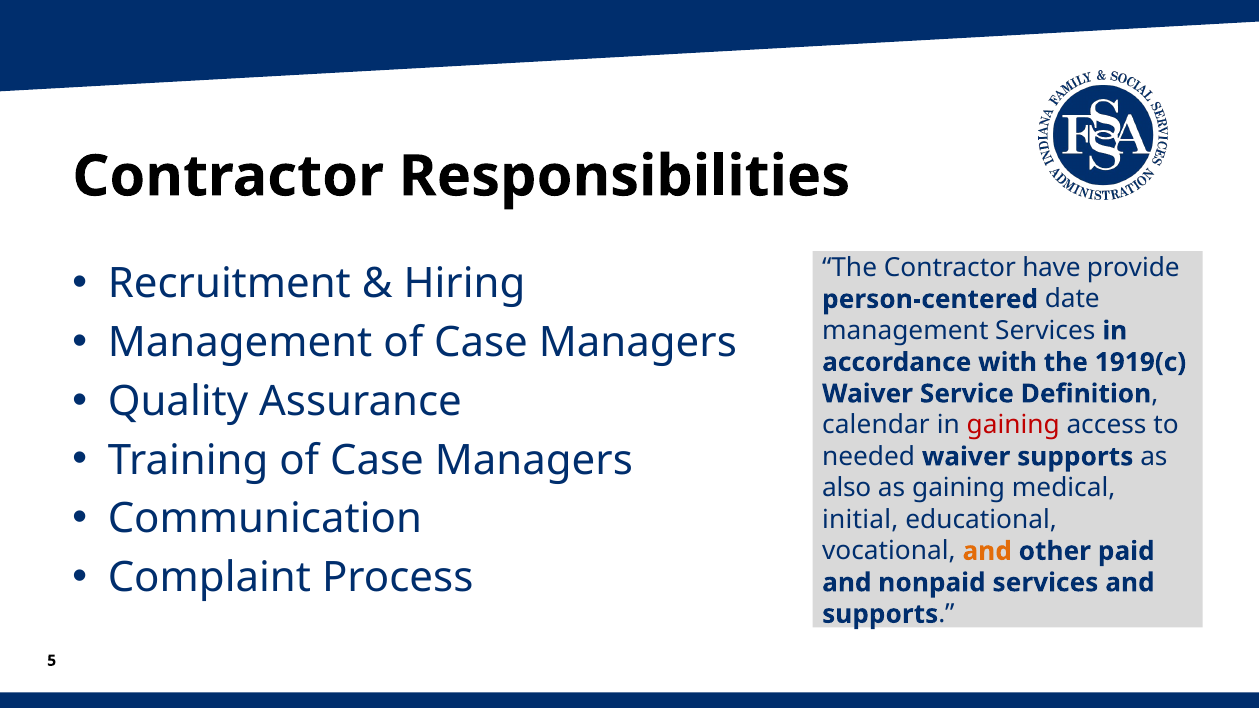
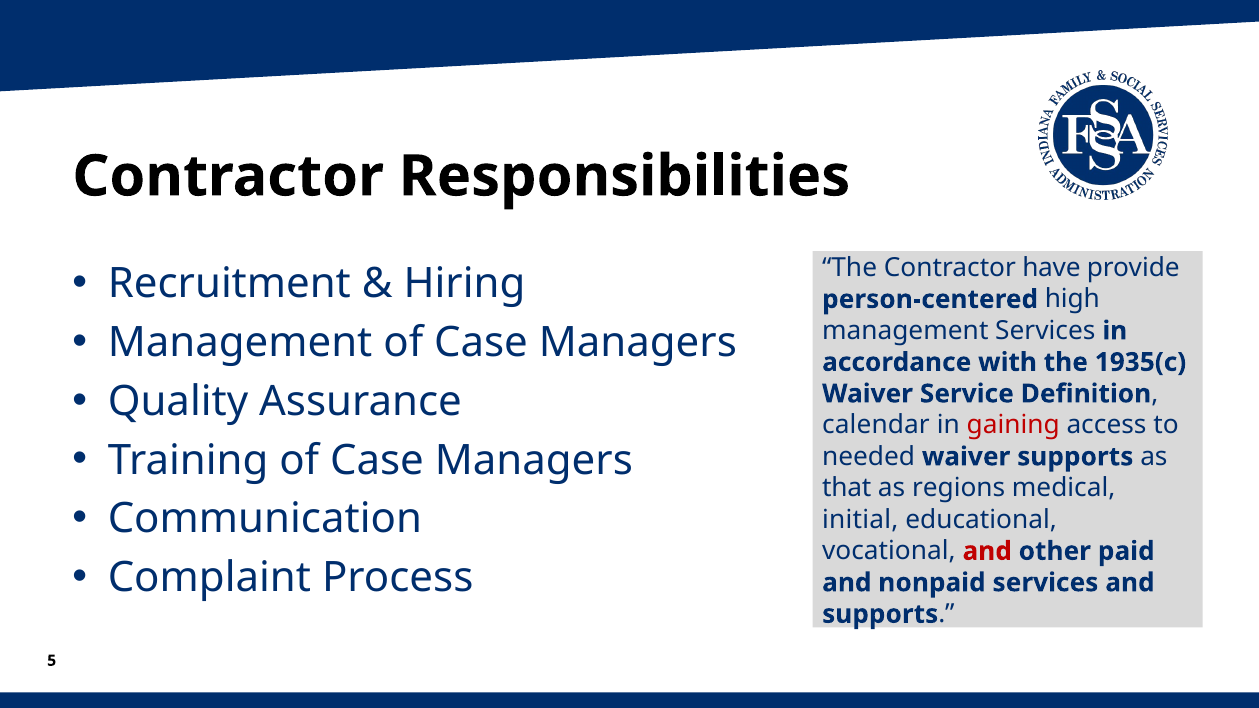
date: date -> high
1919(c: 1919(c -> 1935(c
also: also -> that
as gaining: gaining -> regions
and at (987, 551) colour: orange -> red
